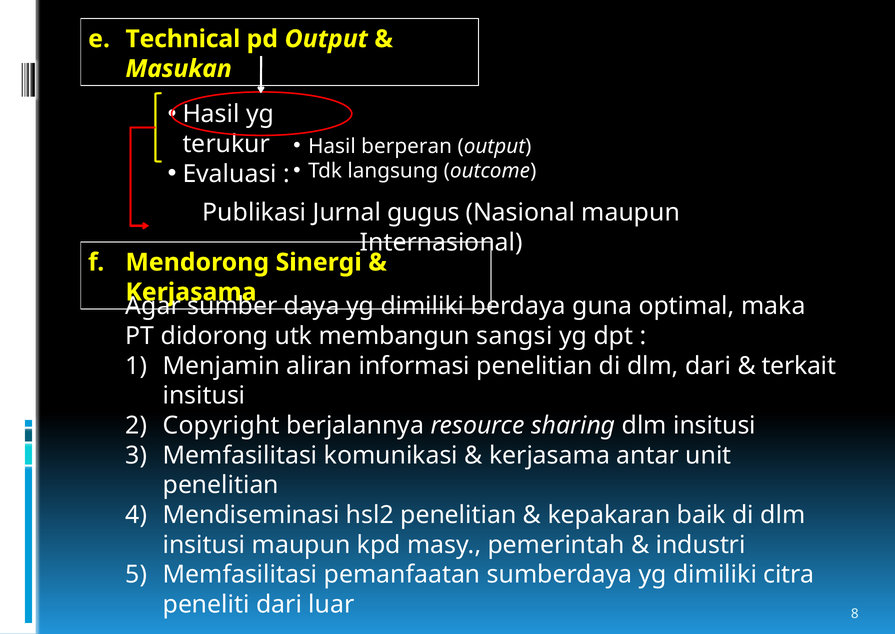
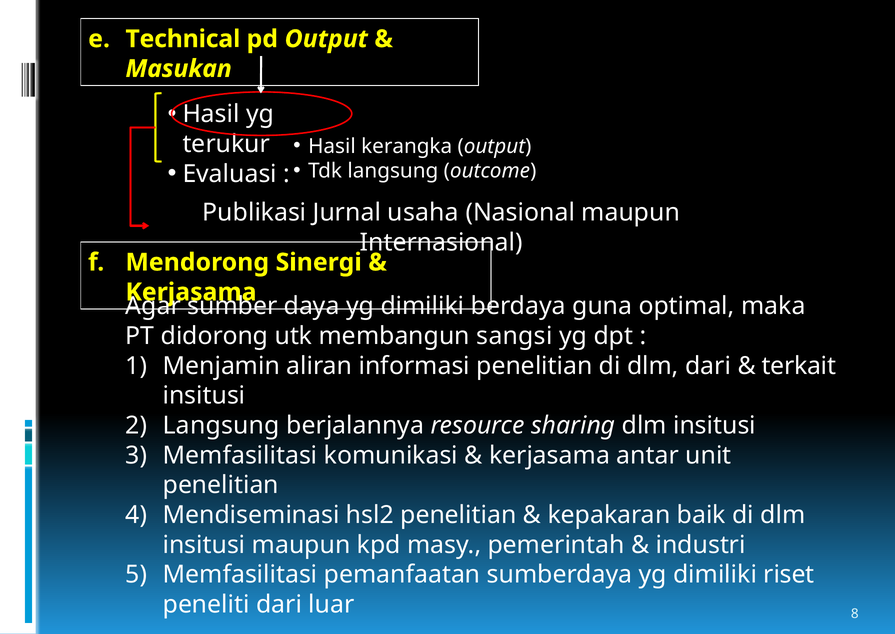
berperan: berperan -> kerangka
gugus: gugus -> usaha
Copyright at (221, 426): Copyright -> Langsung
citra: citra -> riset
